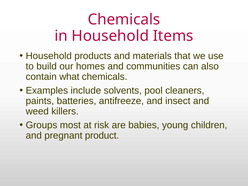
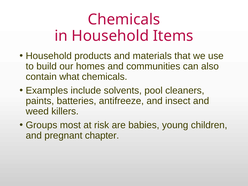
product: product -> chapter
